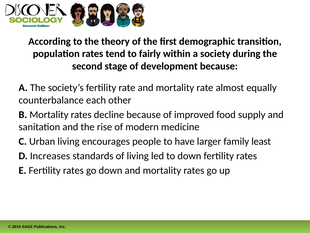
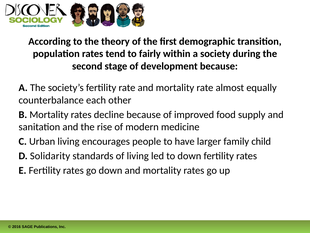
least: least -> child
Increases: Increases -> Solidarity
